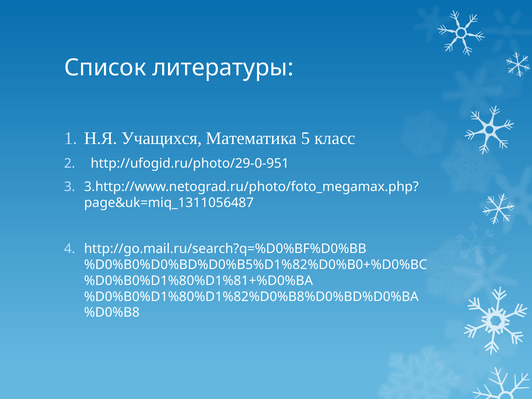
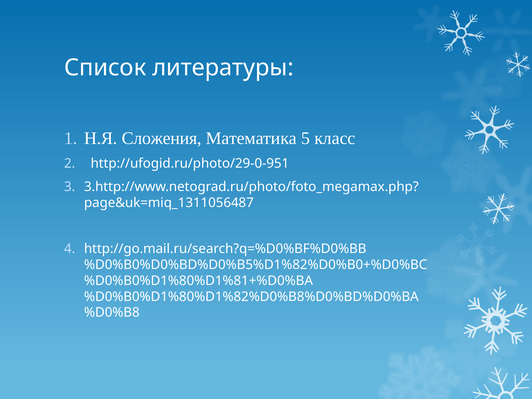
Учащихся: Учащихся -> Сложения
